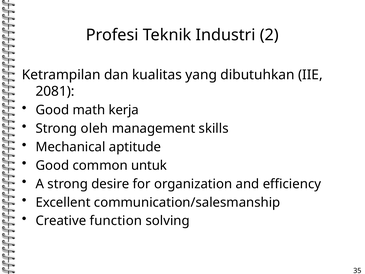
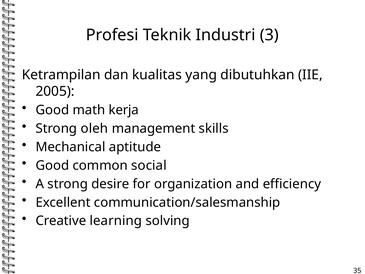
2: 2 -> 3
2081: 2081 -> 2005
untuk: untuk -> social
function: function -> learning
